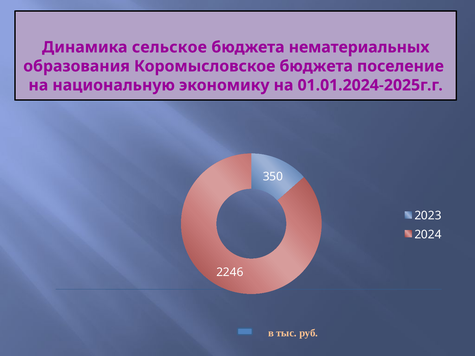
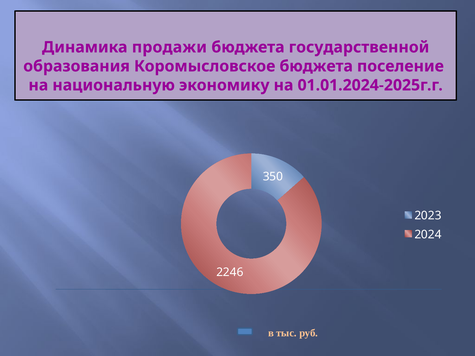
сельское: сельское -> продажи
нематериальных: нематериальных -> государственной
